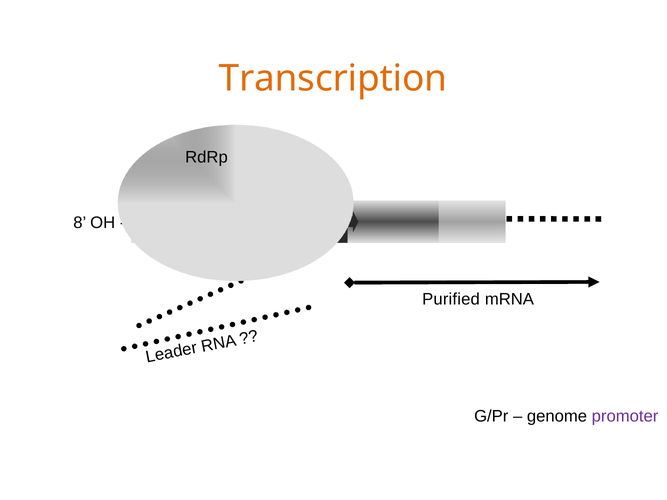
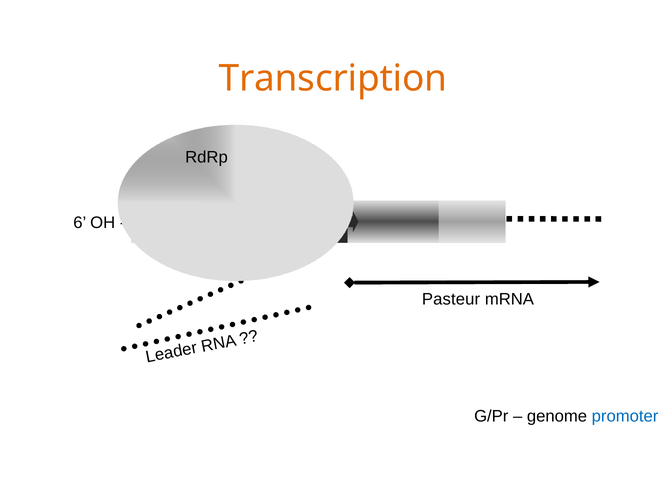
8: 8 -> 6
Purified: Purified -> Pasteur
promoter colour: purple -> blue
